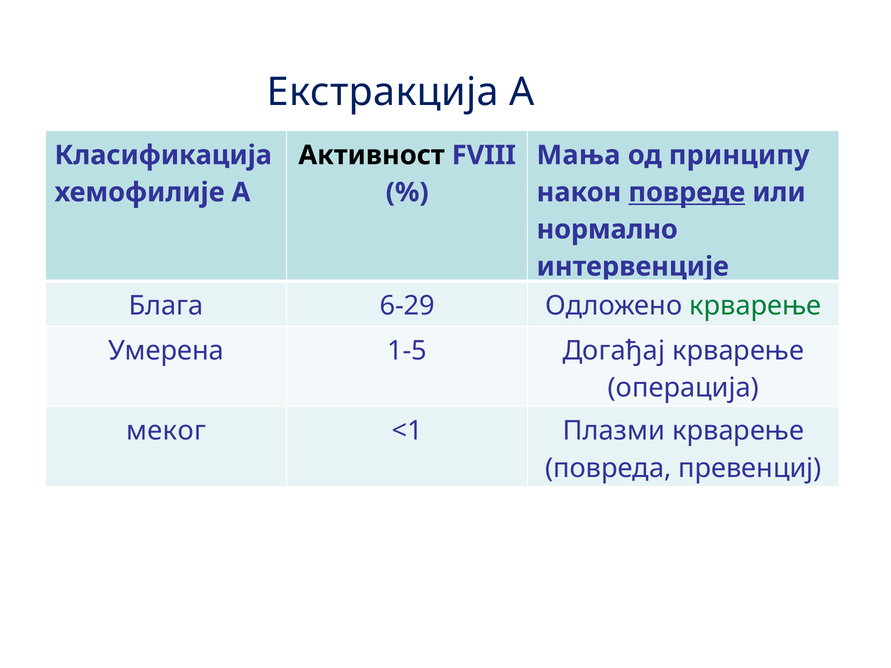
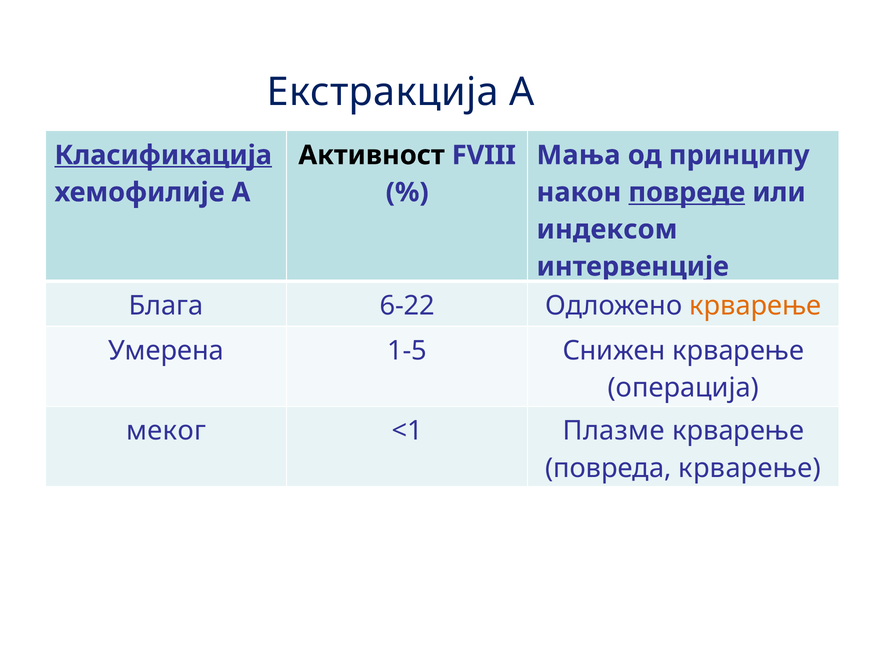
Класификација underline: none -> present
нормално: нормално -> индексом
6-29: 6-29 -> 6-22
крварење at (755, 306) colour: green -> orange
Догађај: Догађај -> Снижен
Плазми: Плазми -> Плазме
превенциј: превенциј -> крварењe
